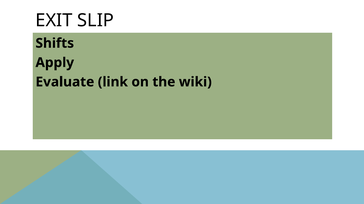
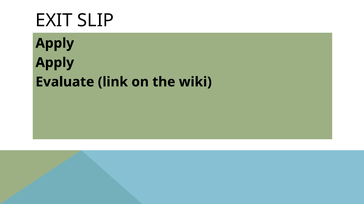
Shifts at (55, 43): Shifts -> Apply
